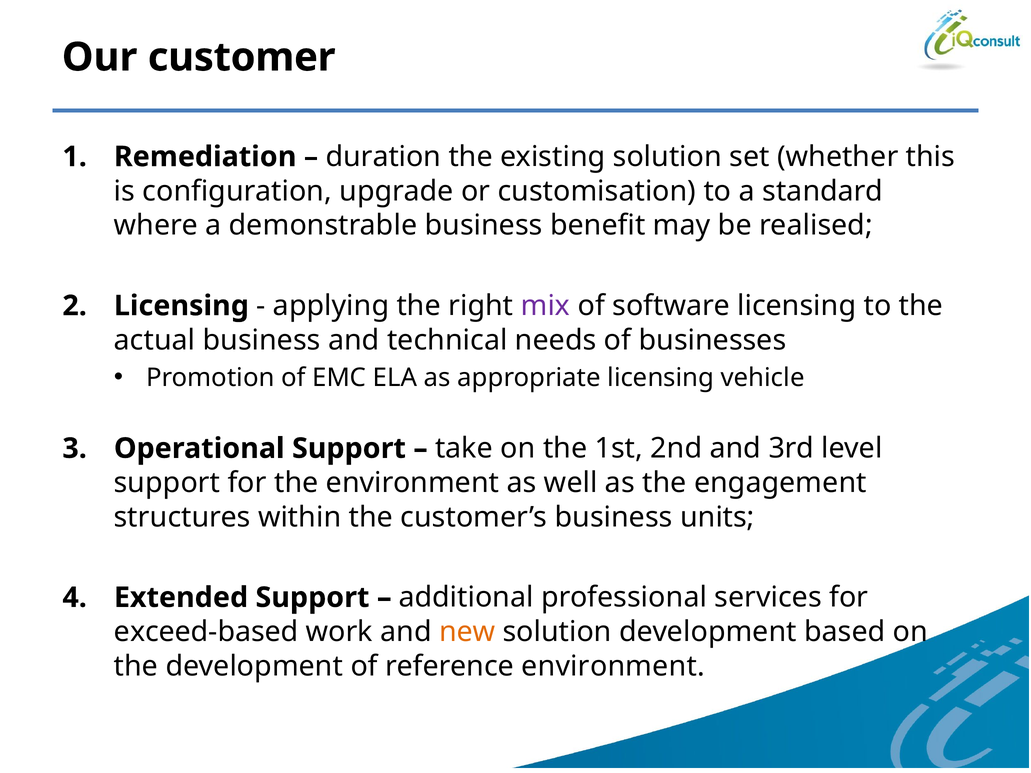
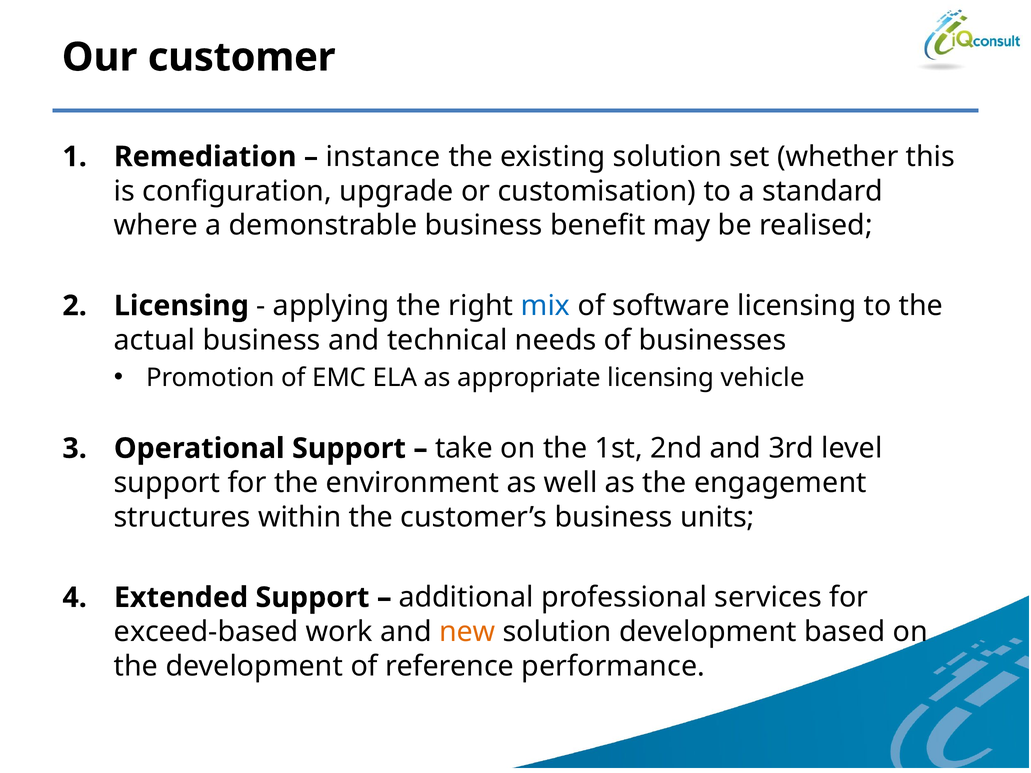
duration: duration -> instance
mix colour: purple -> blue
reference environment: environment -> performance
